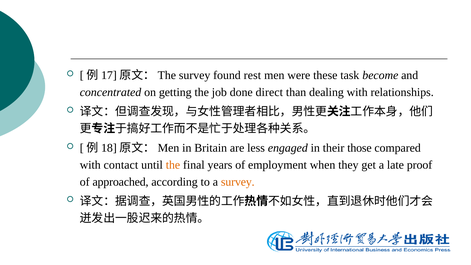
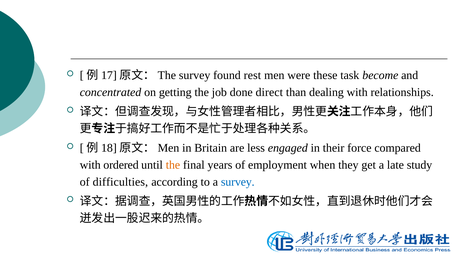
those: those -> force
contact: contact -> ordered
proof: proof -> study
approached: approached -> difficulties
survey at (238, 182) colour: orange -> blue
